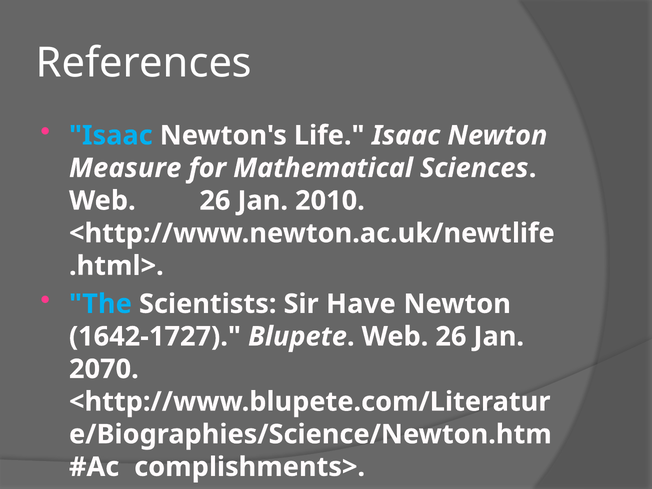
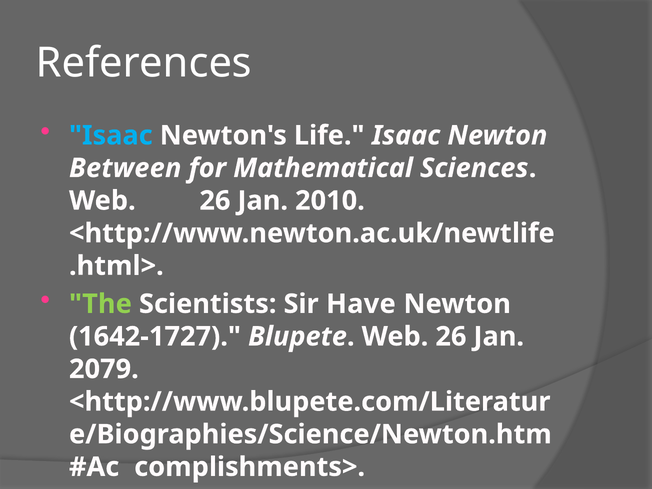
Measure: Measure -> Between
The colour: light blue -> light green
2070: 2070 -> 2079
